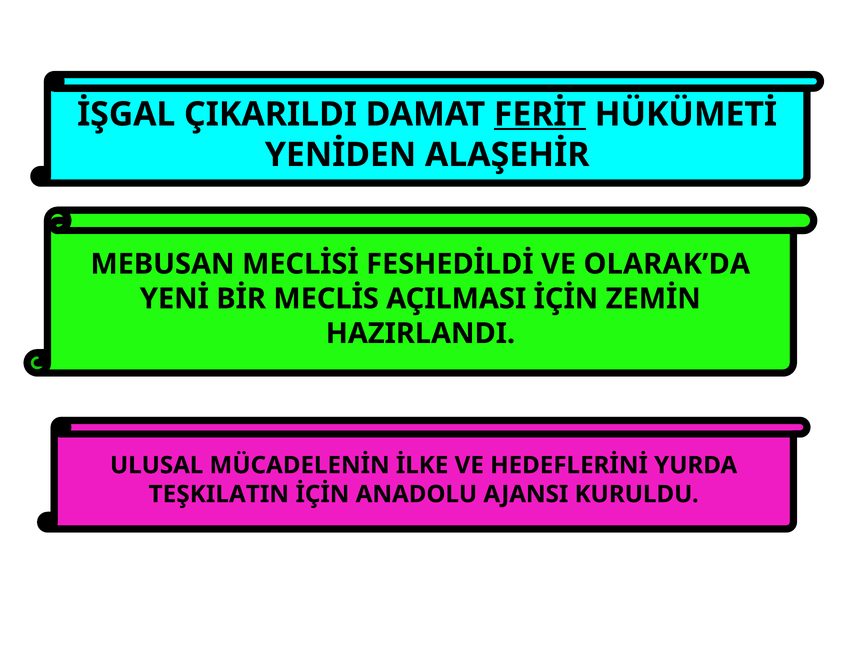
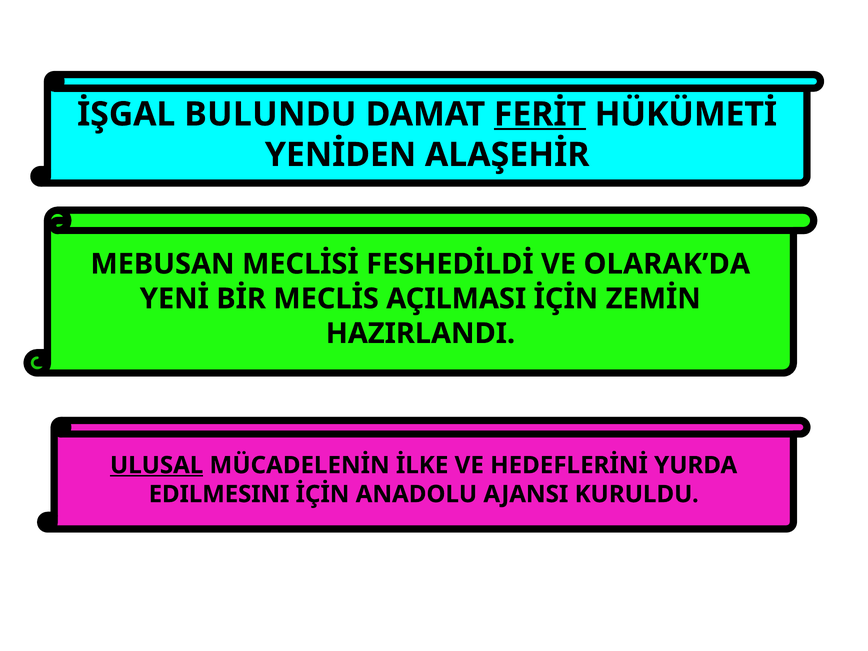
ÇIKARILDI: ÇIKARILDI -> BULUNDU
ULUSAL underline: none -> present
TEŞKILATIN: TEŞKILATIN -> EDILMESINI
